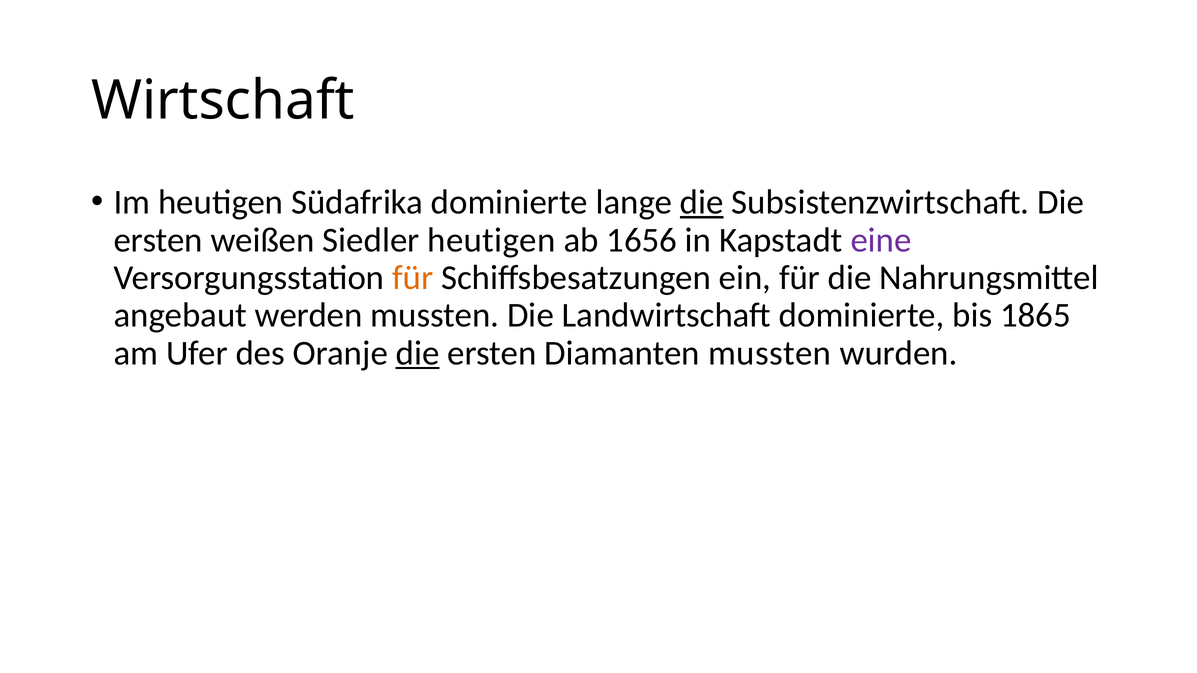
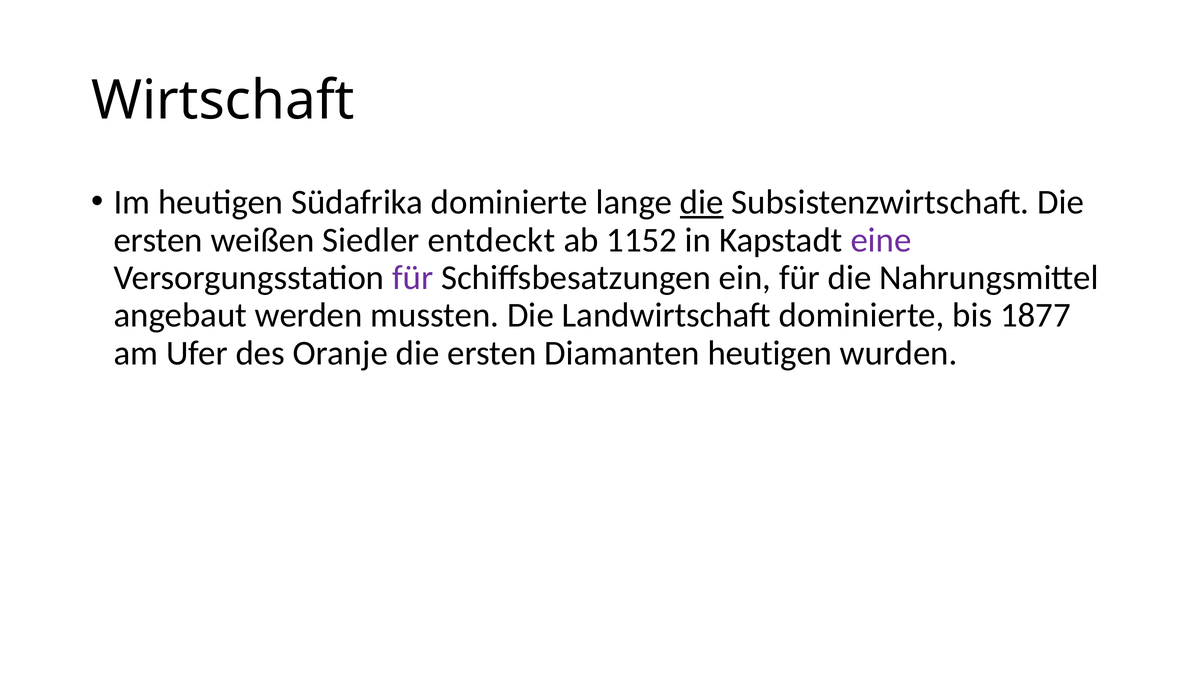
Siedler heutigen: heutigen -> entdeckt
1656: 1656 -> 1152
für at (413, 278) colour: orange -> purple
1865: 1865 -> 1877
die at (418, 353) underline: present -> none
Diamanten mussten: mussten -> heutigen
